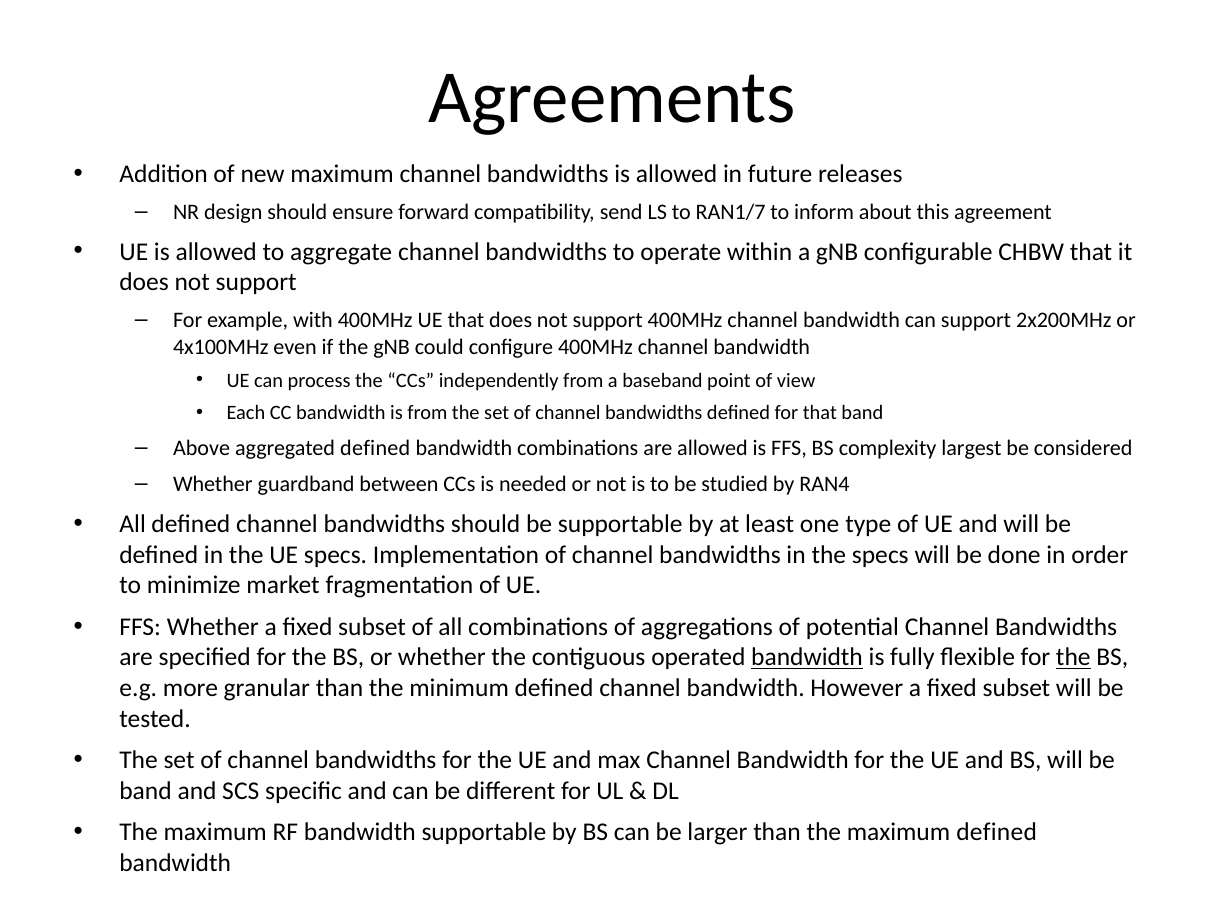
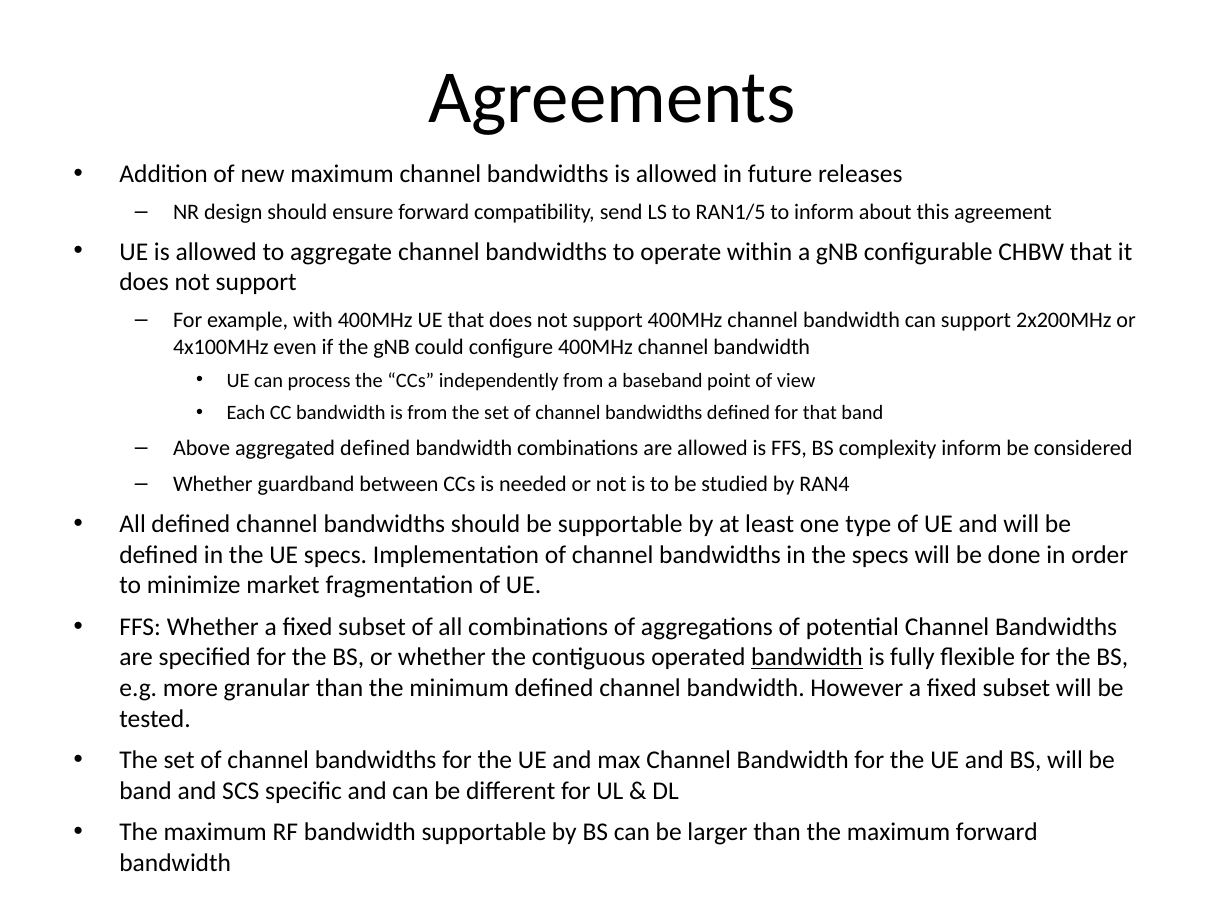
RAN1/7: RAN1/7 -> RAN1/5
complexity largest: largest -> inform
the at (1073, 657) underline: present -> none
maximum defined: defined -> forward
